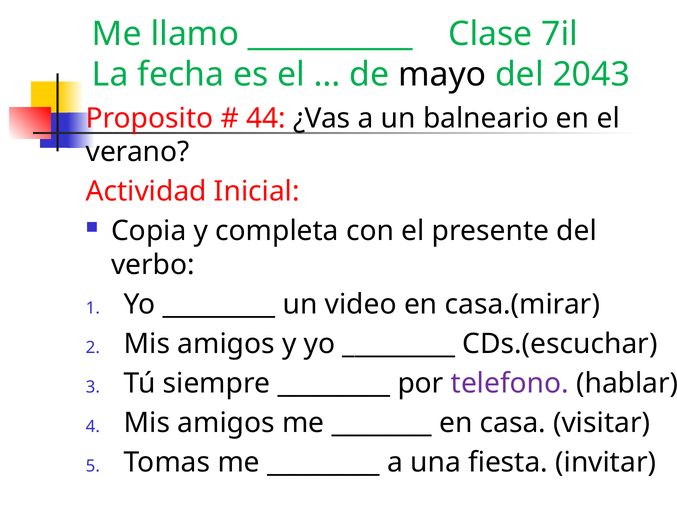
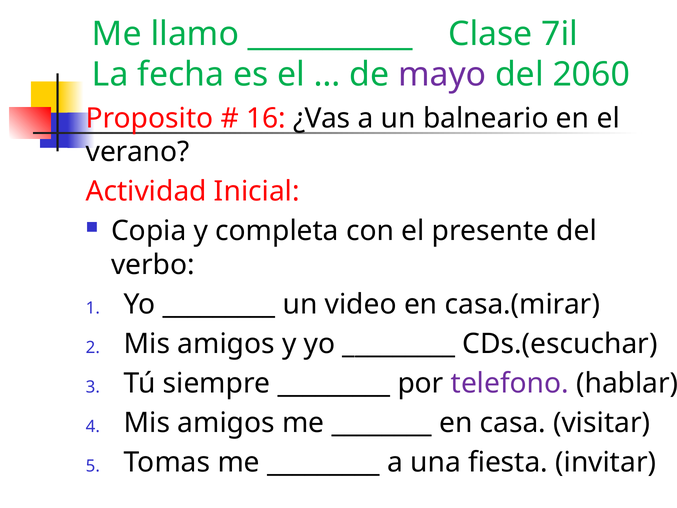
mayo colour: black -> purple
2043: 2043 -> 2060
44: 44 -> 16
